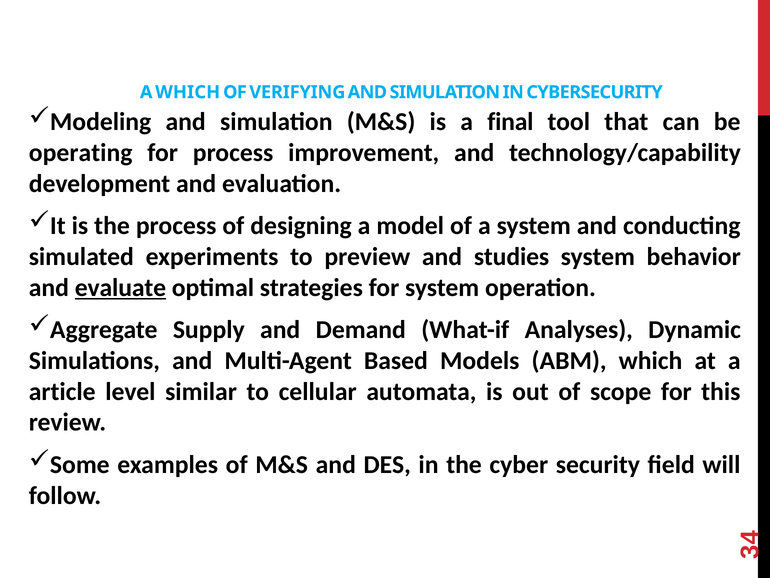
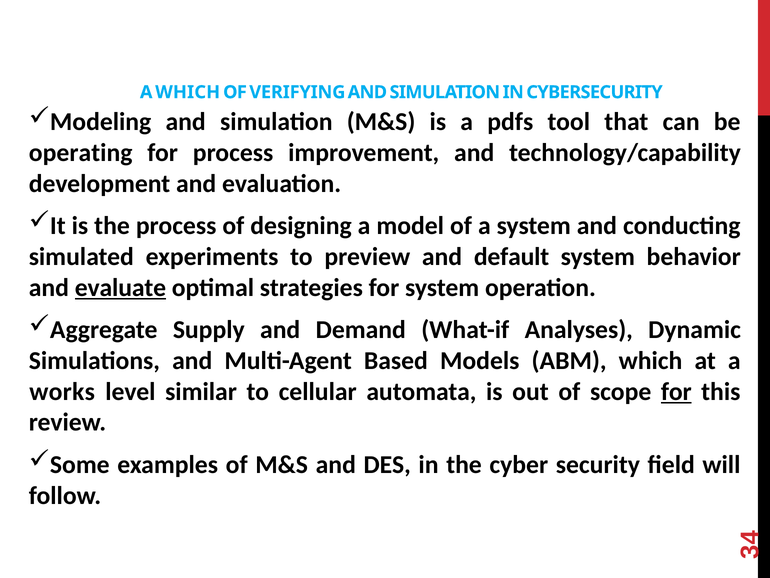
final: final -> pdfs
studies: studies -> default
article: article -> works
for at (676, 391) underline: none -> present
